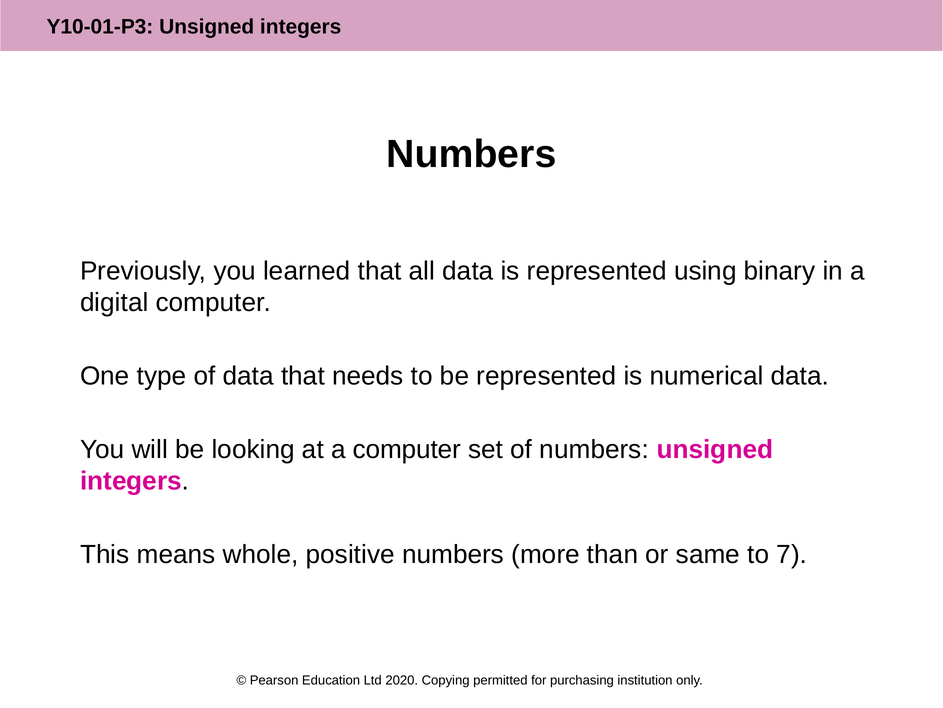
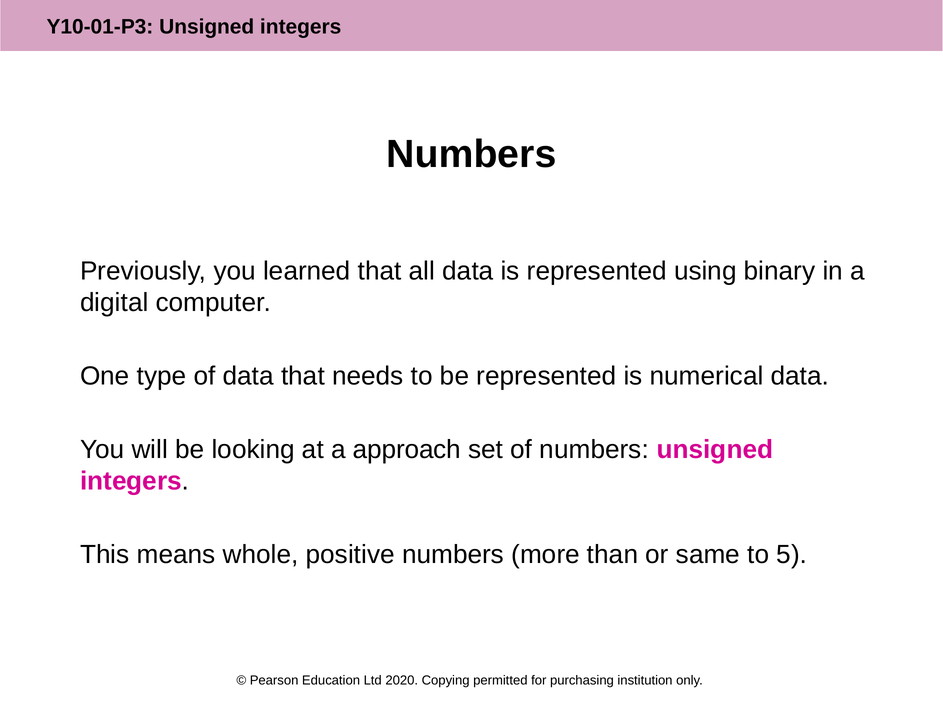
a computer: computer -> approach
7: 7 -> 5
